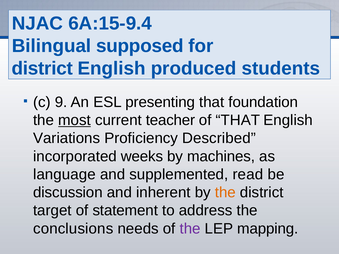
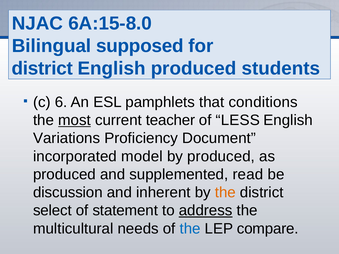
6A:15-9.4: 6A:15-9.4 -> 6A:15-8.0
9: 9 -> 6
presenting: presenting -> pamphlets
foundation: foundation -> conditions
of THAT: THAT -> LESS
Described: Described -> Document
weeks: weeks -> model
by machines: machines -> produced
language at (64, 175): language -> produced
target: target -> select
address underline: none -> present
conclusions: conclusions -> multicultural
the at (190, 229) colour: purple -> blue
mapping: mapping -> compare
